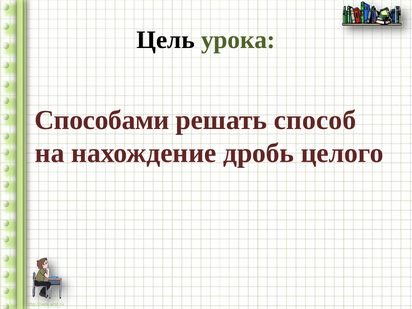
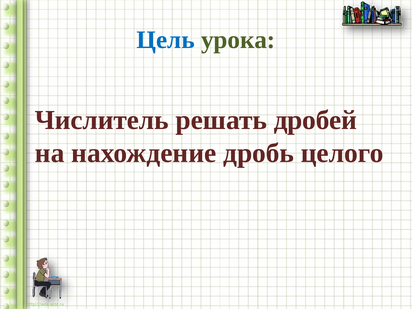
Цель colour: black -> blue
Способами: Способами -> Числитель
способ: способ -> дробей
